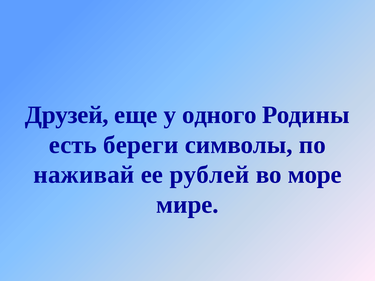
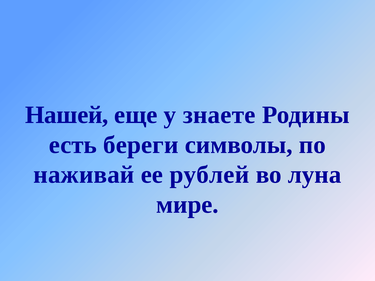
Друзей: Друзей -> Нашей
одного: одного -> знаете
море: море -> луна
